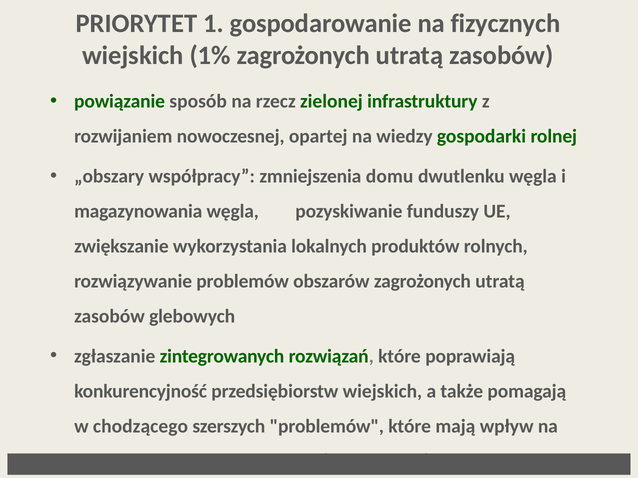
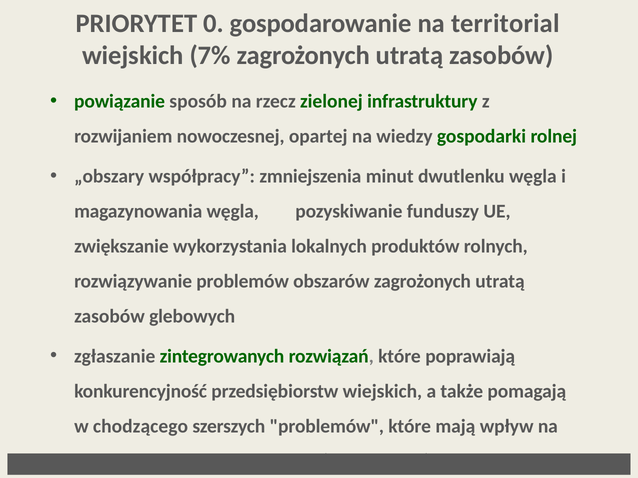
1: 1 -> 0
fizycznych: fizycznych -> territorial
1%: 1% -> 7%
domu: domu -> minut
